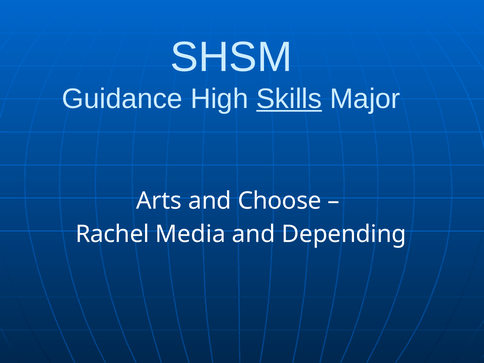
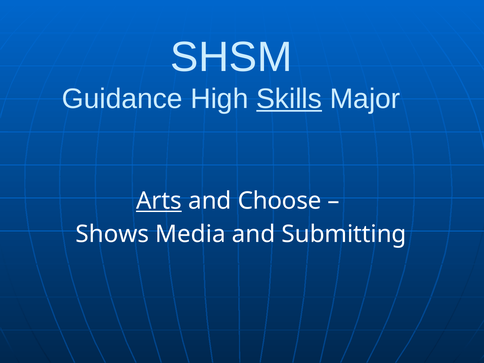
Arts underline: none -> present
Rachel: Rachel -> Shows
Depending: Depending -> Submitting
